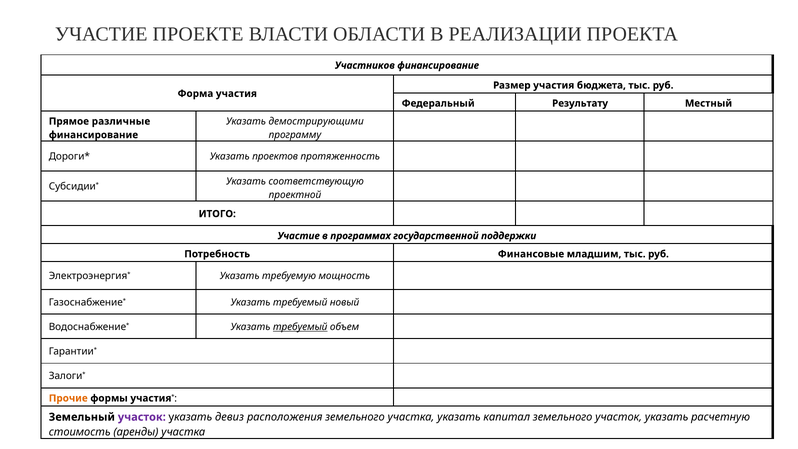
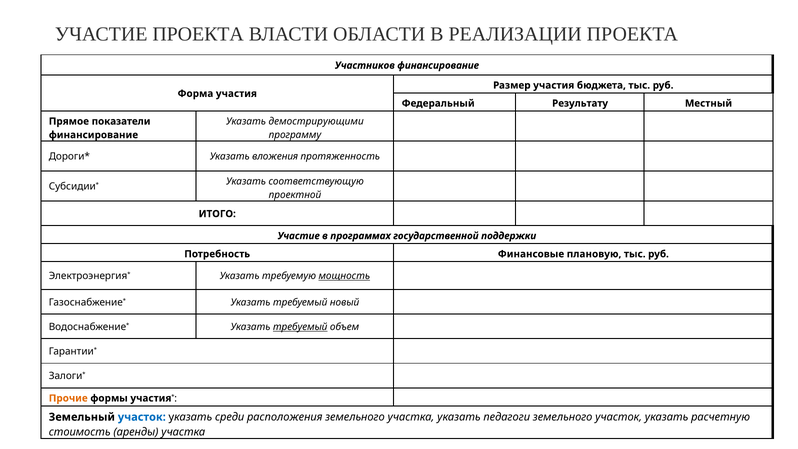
УЧАСТИЕ ПРОЕКТЕ: ПРОЕКТЕ -> ПРОЕКТА
различные: различные -> показатели
проектов: проектов -> вложения
младшим: младшим -> плановую
мощность underline: none -> present
участок at (142, 417) colour: purple -> blue
девиз: девиз -> среди
капитал: капитал -> педагоги
